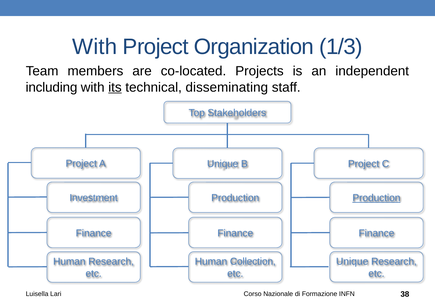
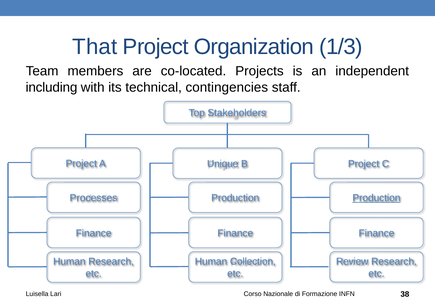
With at (95, 47): With -> That
its underline: present -> none
disseminating: disseminating -> contingencies
Investment: Investment -> Processes
Unique at (352, 262): Unique -> Review
